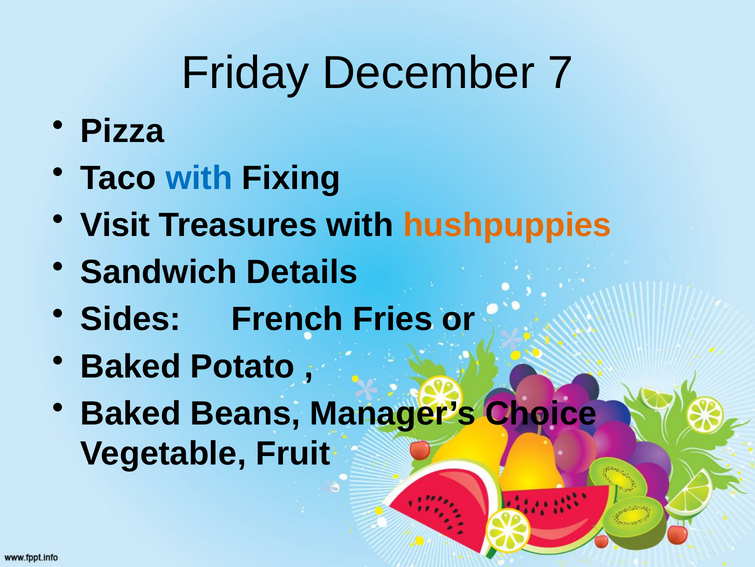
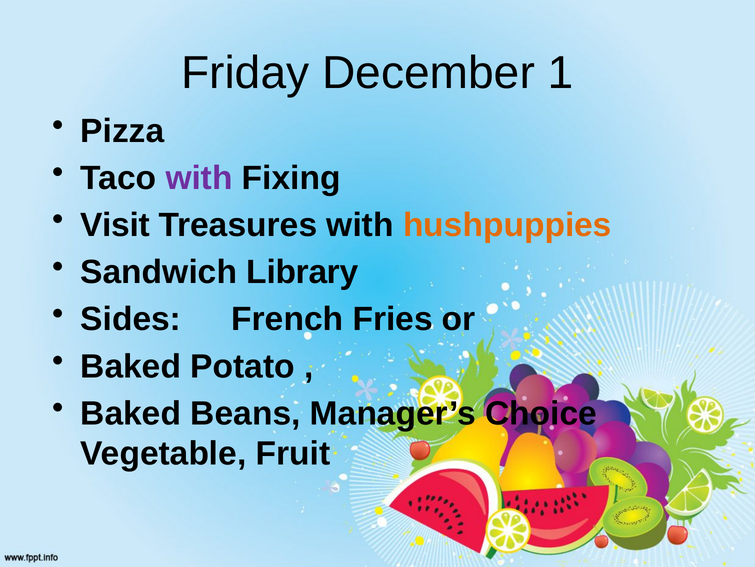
7: 7 -> 1
with at (199, 178) colour: blue -> purple
Details: Details -> Library
